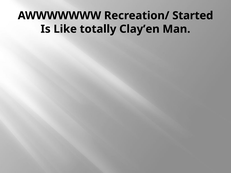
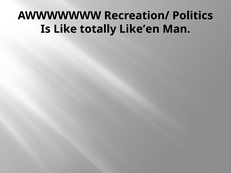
Started: Started -> Politics
Clay’en: Clay’en -> Like’en
